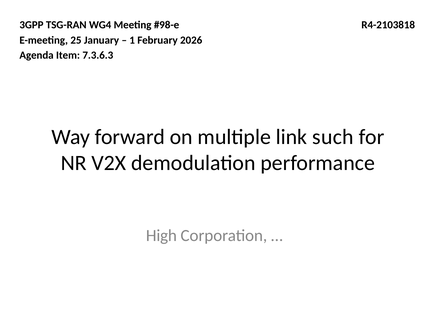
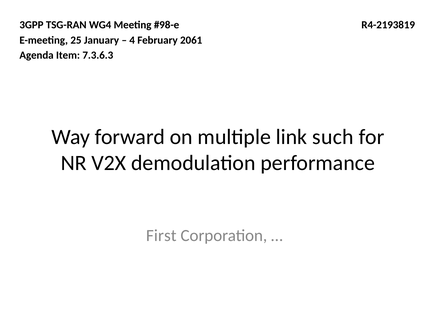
R4-2103818: R4-2103818 -> R4-2193819
1: 1 -> 4
2026: 2026 -> 2061
High: High -> First
